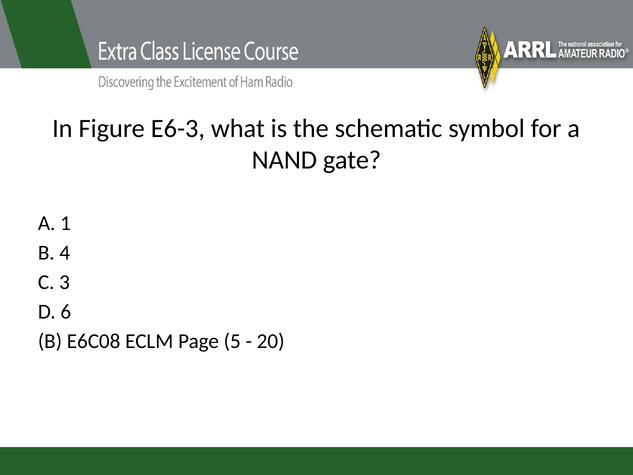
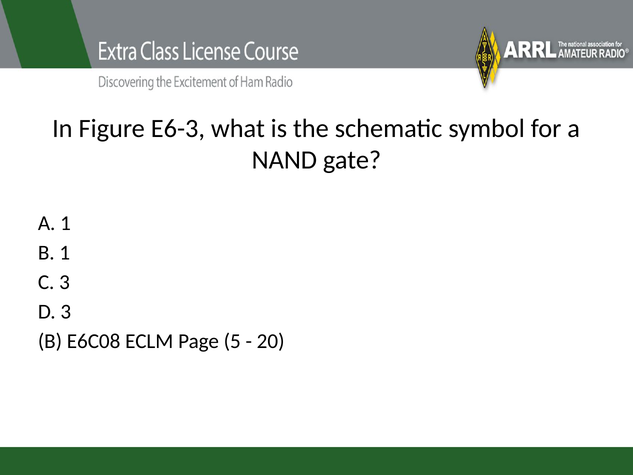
B 4: 4 -> 1
D 6: 6 -> 3
